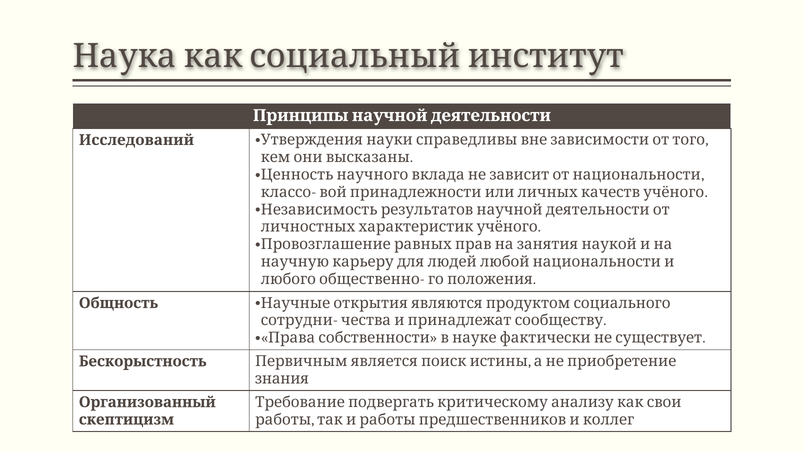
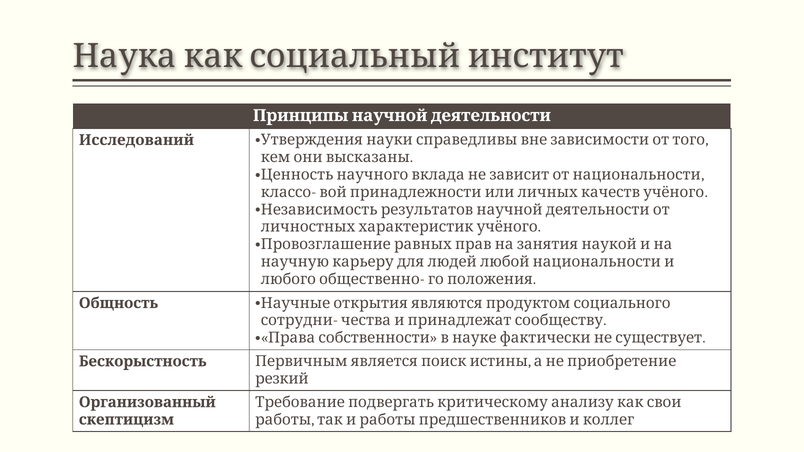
знания: знания -> резкий
